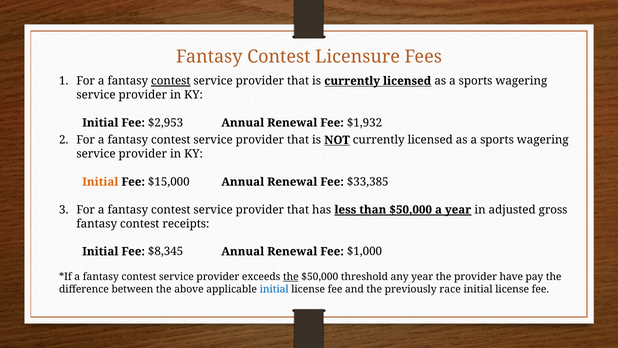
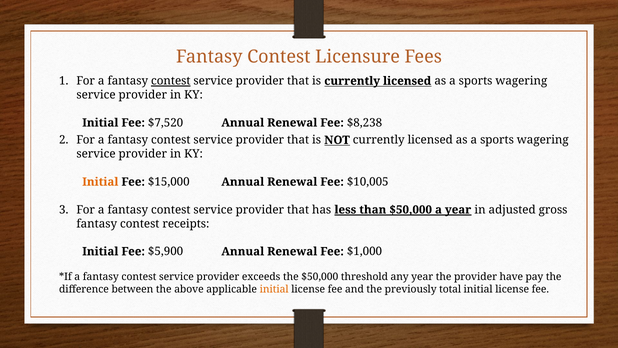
$2,953: $2,953 -> $7,520
$1,932: $1,932 -> $8,238
$33,385: $33,385 -> $10,005
$8,345: $8,345 -> $5,900
the at (291, 277) underline: present -> none
initial at (274, 289) colour: blue -> orange
race: race -> total
